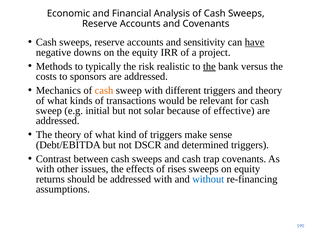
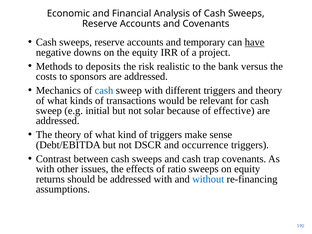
sensitivity: sensitivity -> temporary
typically: typically -> deposits
the at (209, 66) underline: present -> none
cash at (104, 90) colour: orange -> blue
determined: determined -> occurrence
rises: rises -> ratio
